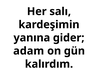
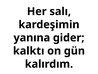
adam: adam -> kalktı
